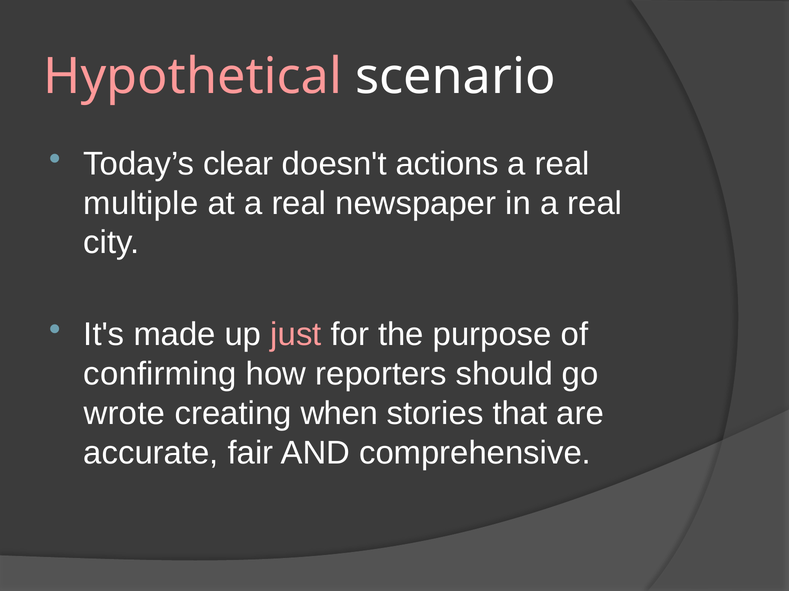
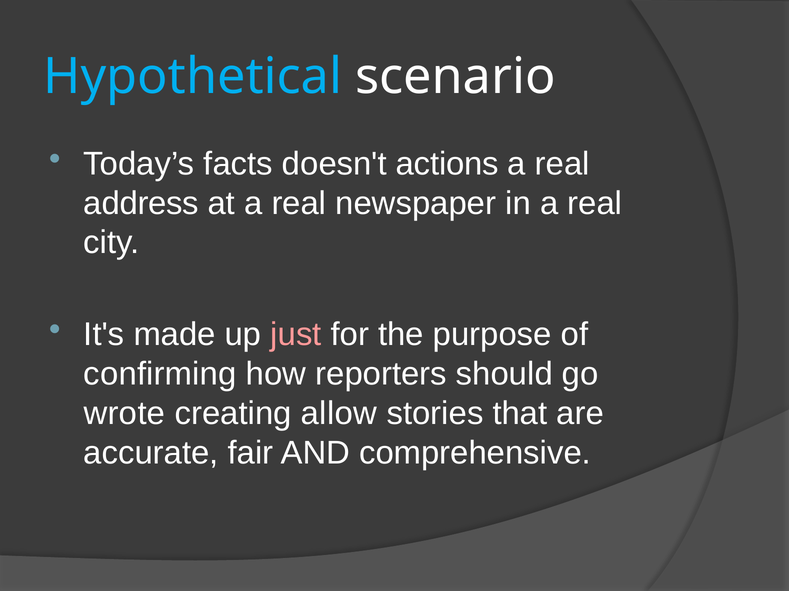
Hypothetical colour: pink -> light blue
clear: clear -> facts
multiple: multiple -> address
when: when -> allow
